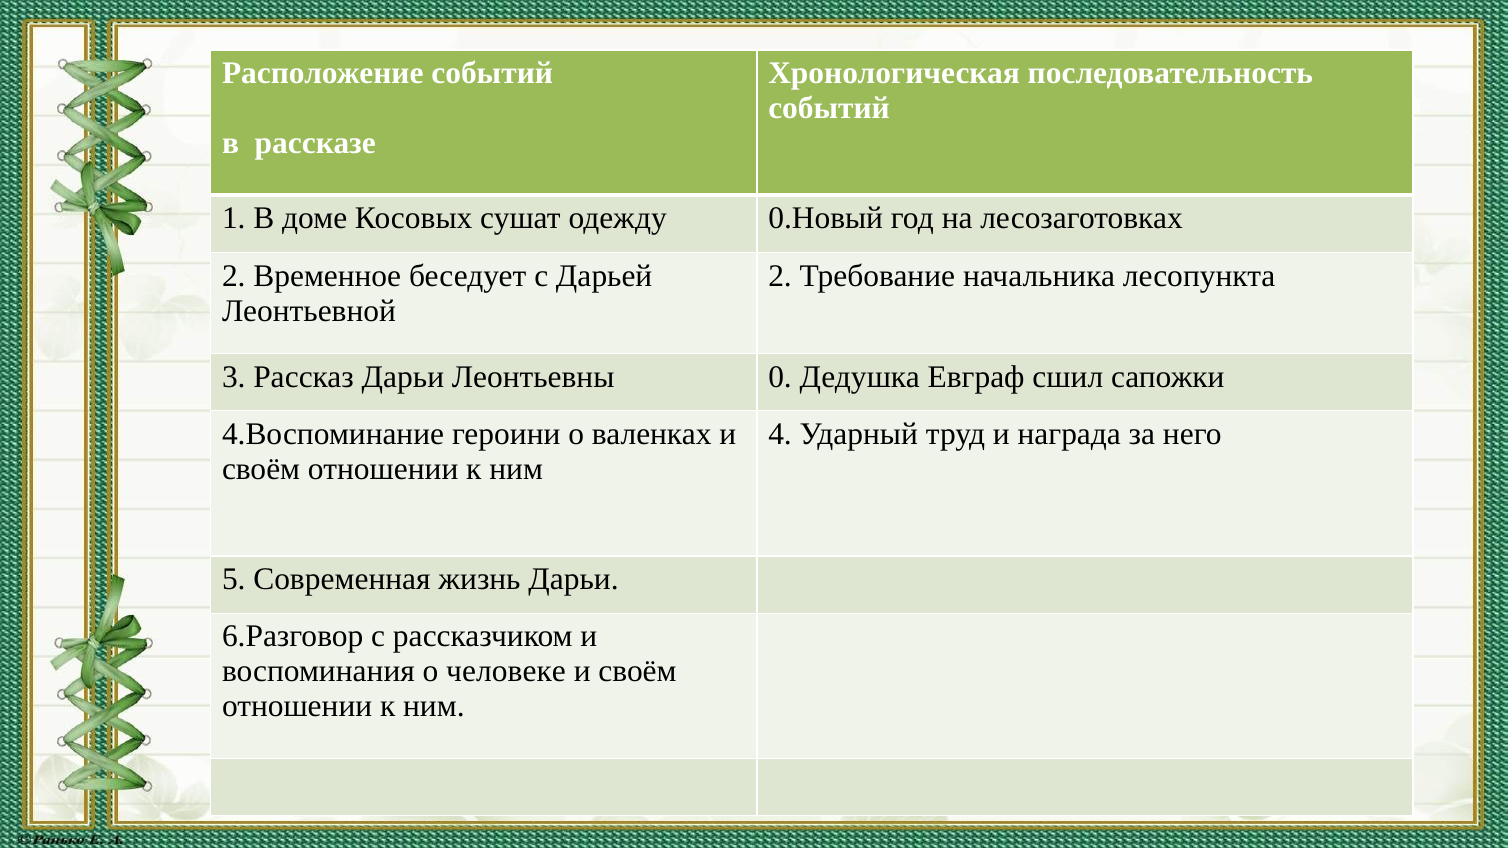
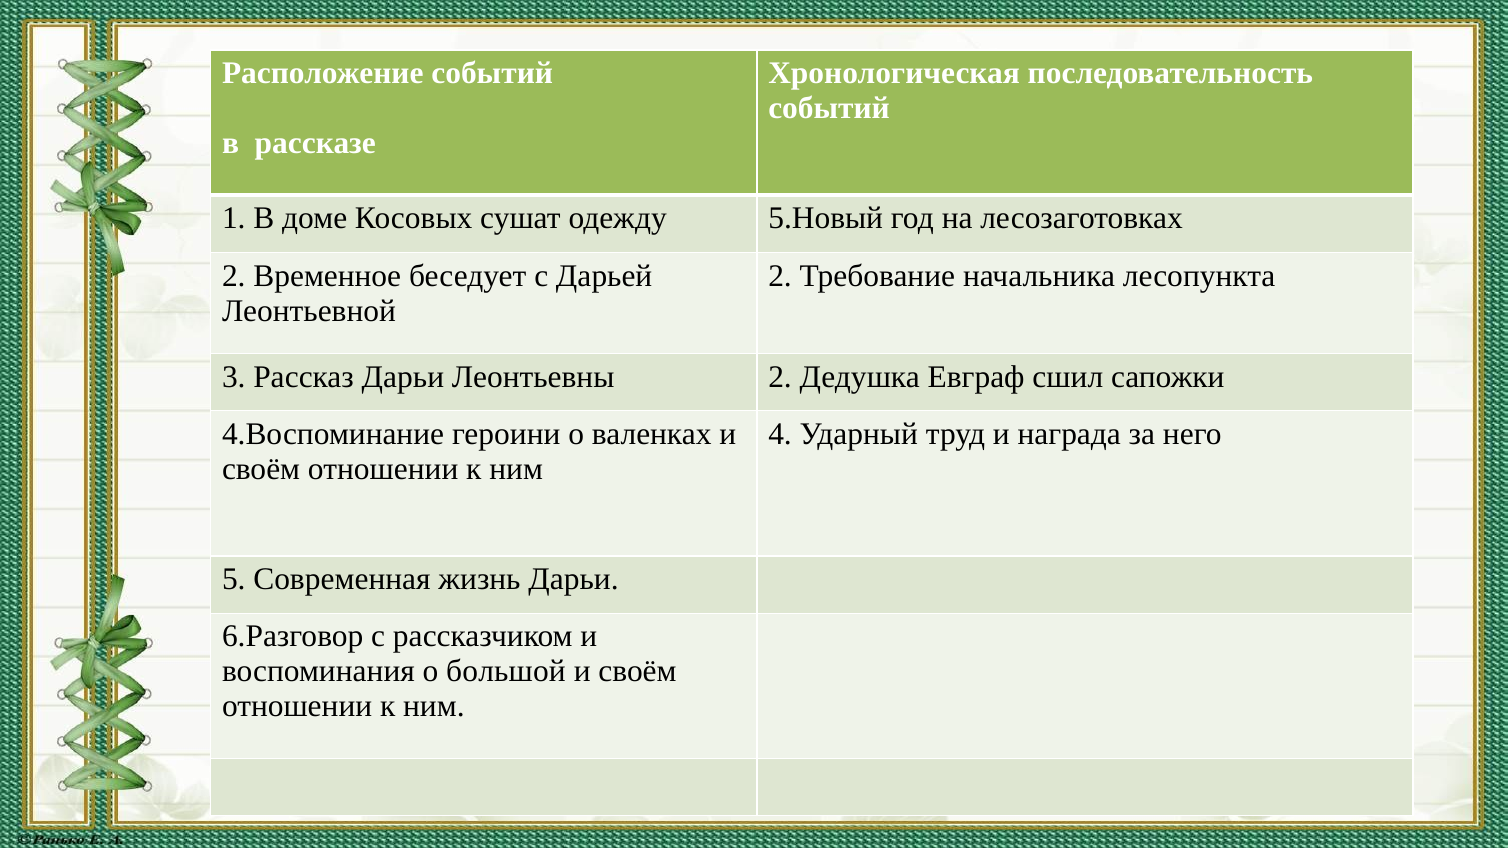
0.Новый: 0.Новый -> 5.Новый
Леонтьевны 0: 0 -> 2
человеке: человеке -> большой
